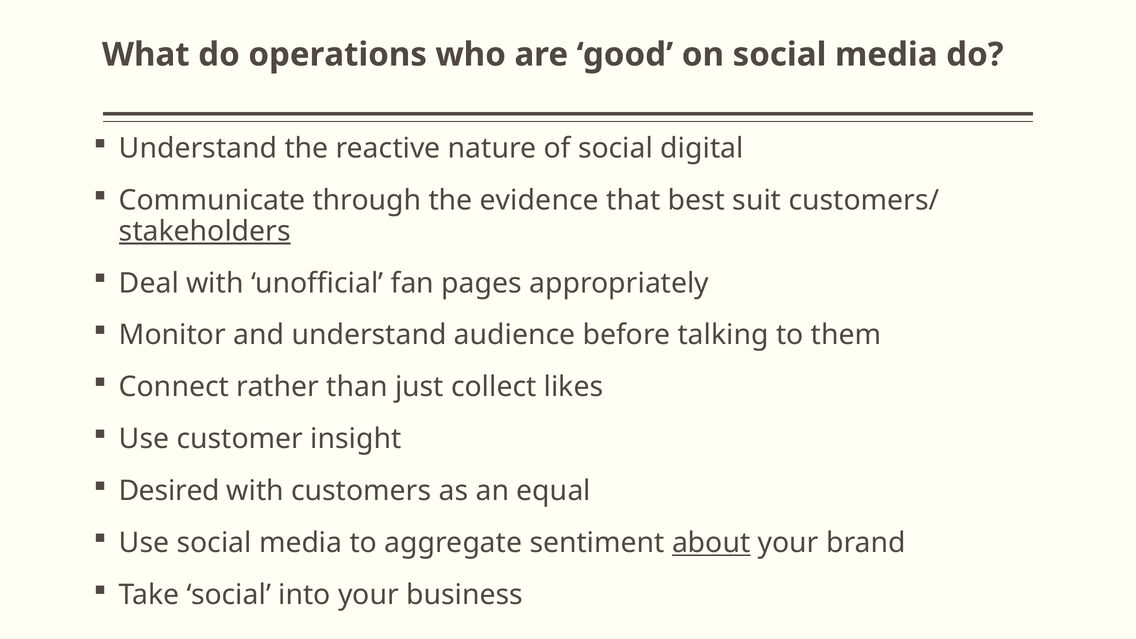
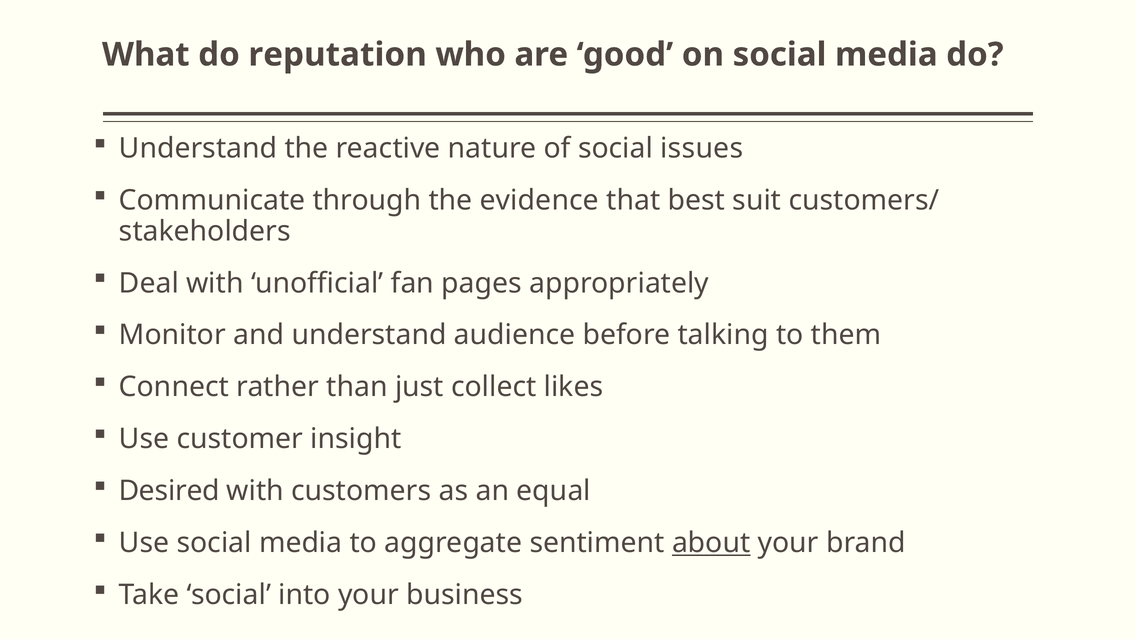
operations: operations -> reputation
digital: digital -> issues
stakeholders underline: present -> none
